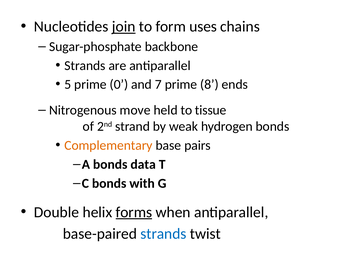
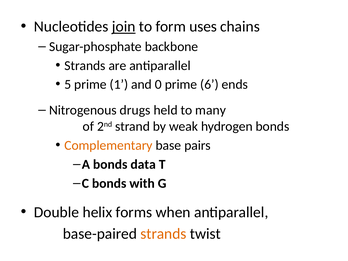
0: 0 -> 1
7: 7 -> 0
8: 8 -> 6
move: move -> drugs
tissue: tissue -> many
forms underline: present -> none
strands at (163, 234) colour: blue -> orange
